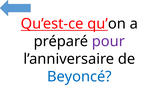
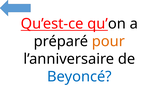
pour colour: purple -> orange
